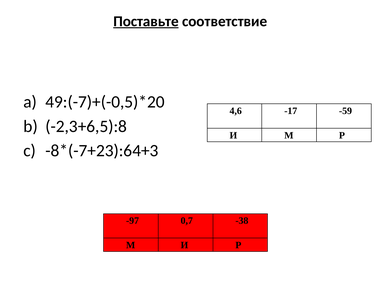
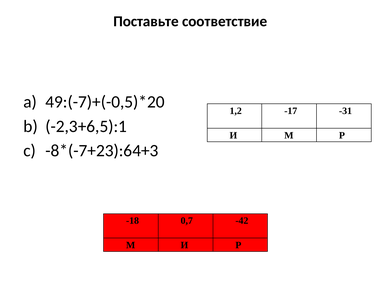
Поставьте underline: present -> none
4,6: 4,6 -> 1,2
-59: -59 -> -31
-2,3+6,5):8: -2,3+6,5):8 -> -2,3+6,5):1
-97: -97 -> -18
-38: -38 -> -42
